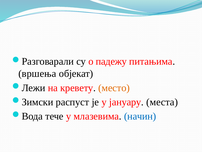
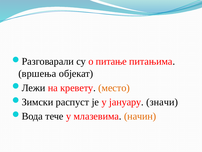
падежу: падежу -> питање
места: места -> значи
начин colour: blue -> orange
